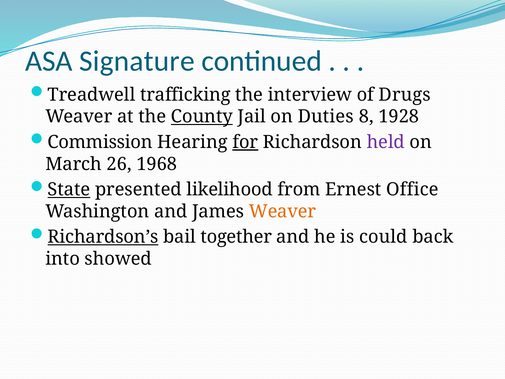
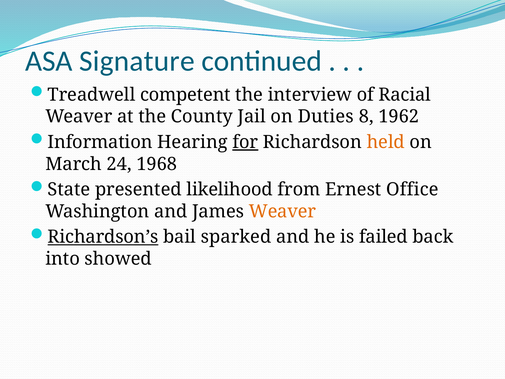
trafficking: trafficking -> competent
Drugs: Drugs -> Racial
County underline: present -> none
1928: 1928 -> 1962
Commission: Commission -> Information
held colour: purple -> orange
26: 26 -> 24
State underline: present -> none
together: together -> sparked
could: could -> failed
